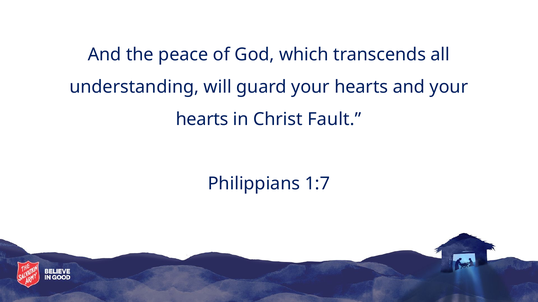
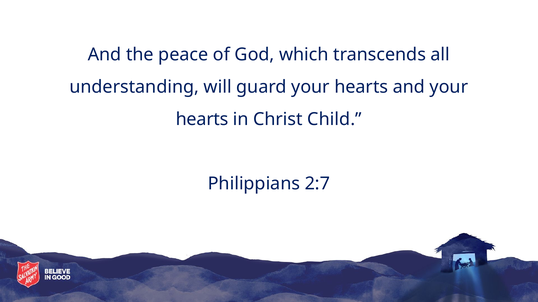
Fault: Fault -> Child
1:7: 1:7 -> 2:7
